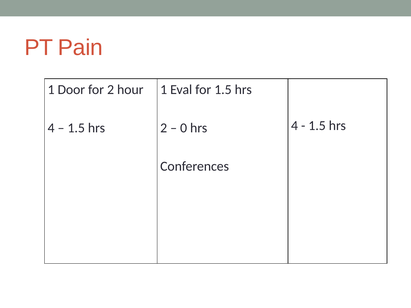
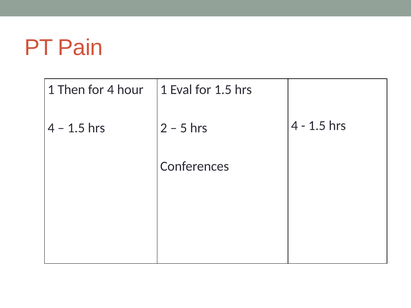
Door: Door -> Then
for 2: 2 -> 4
0: 0 -> 5
